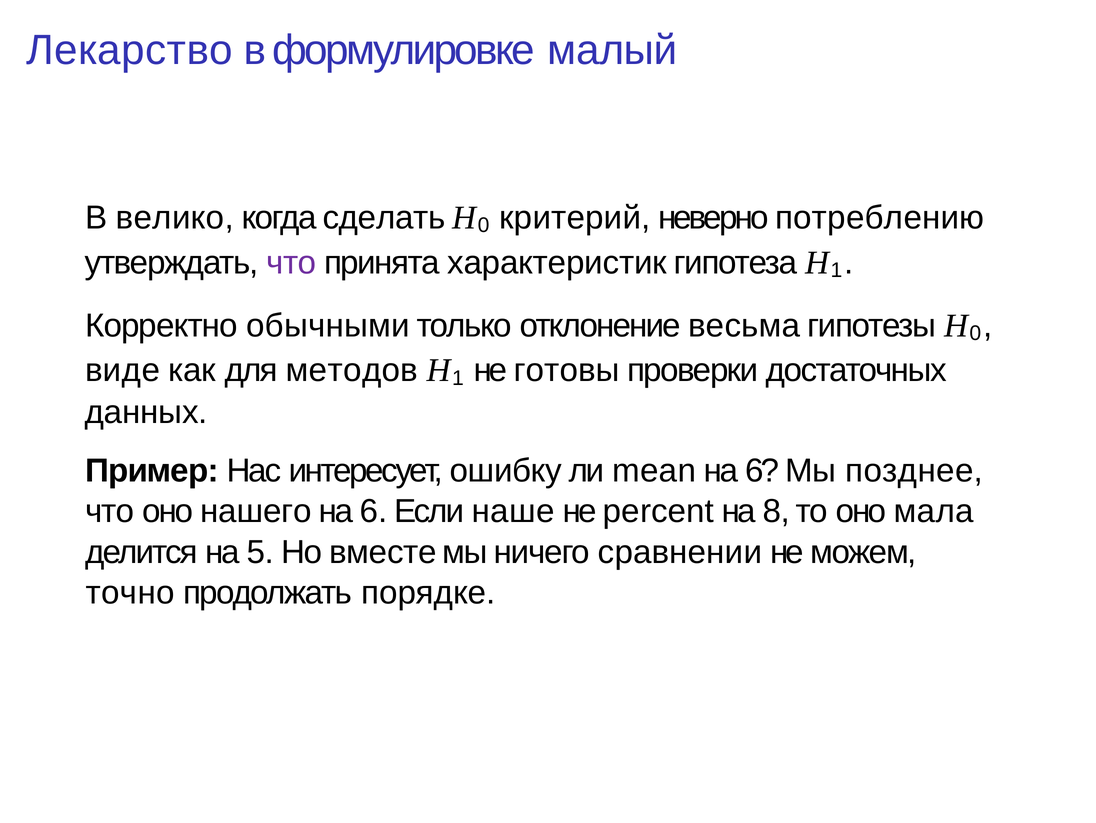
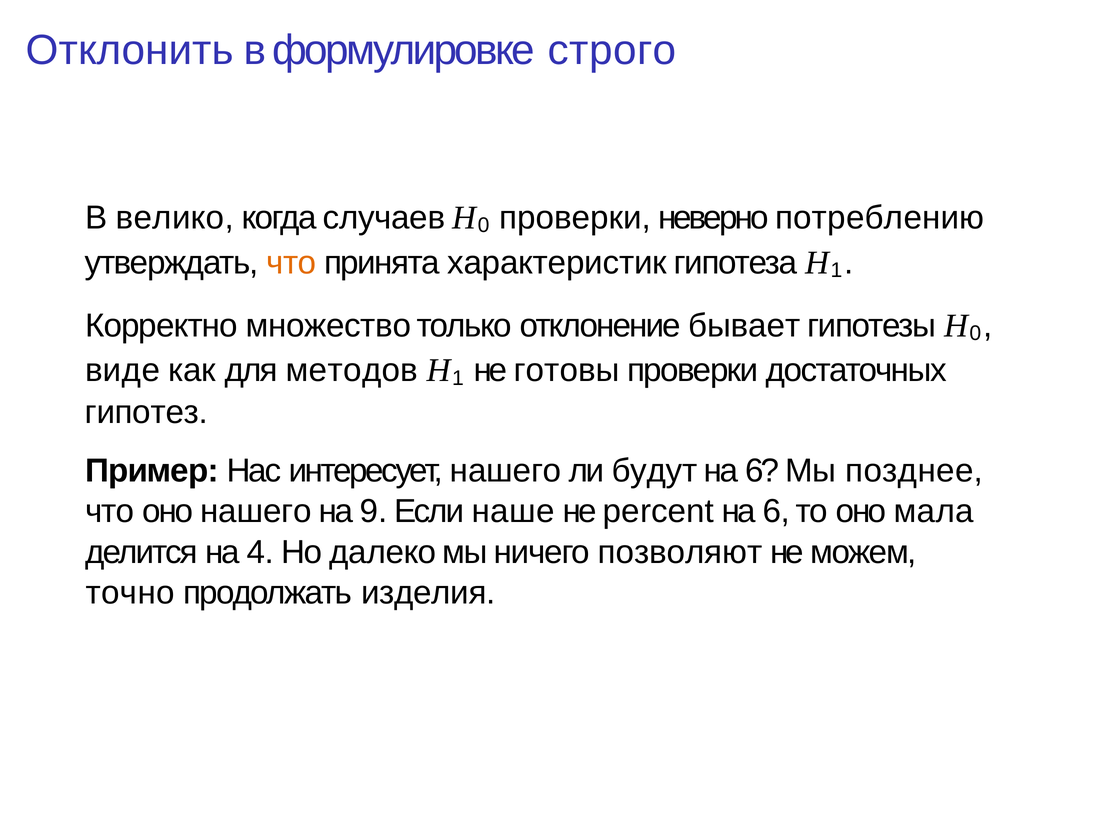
Лекарство: Лекарство -> Отклонить
малый: малый -> строго
сделать: сделать -> случаев
критерий at (575, 218): критерий -> проверки
что at (291, 262) colour: purple -> orange
обычными: обычными -> множество
весьма: весьма -> бывает
данных: данных -> гипотез
интересует ошибку: ошибку -> нашего
mean: mean -> будут
6 at (374, 511): 6 -> 9
8 at (776, 511): 8 -> 6
5: 5 -> 4
вместе: вместе -> далеко
сравнении: сравнении -> позволяют
порядке: порядке -> изделия
